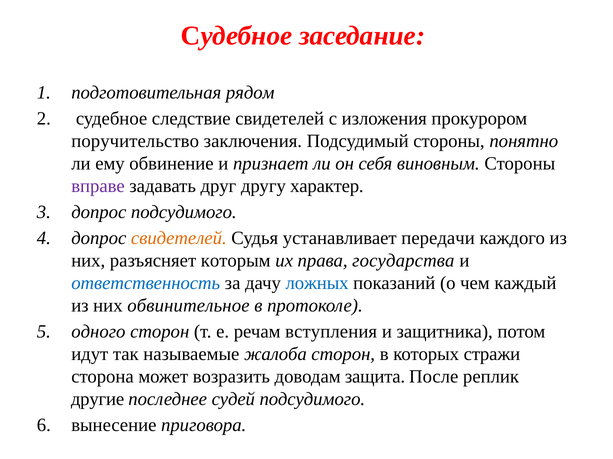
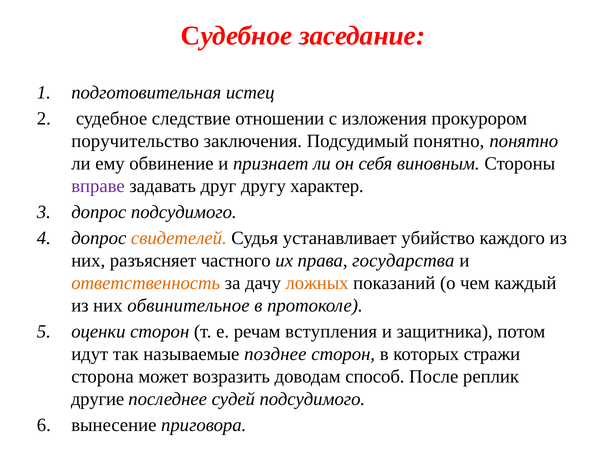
рядом: рядом -> истец
следствие свидетелей: свидетелей -> отношении
Подсудимый стороны: стороны -> понятно
передачи: передачи -> убийство
которым: которым -> частного
ответственность colour: blue -> orange
ложных colour: blue -> orange
одного: одного -> оценки
жалоба: жалоба -> позднее
защита: защита -> способ
